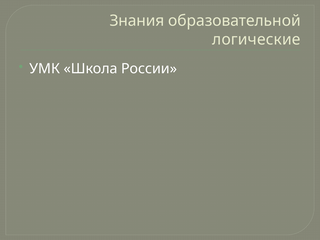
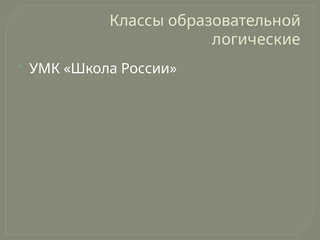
Знания: Знания -> Классы
